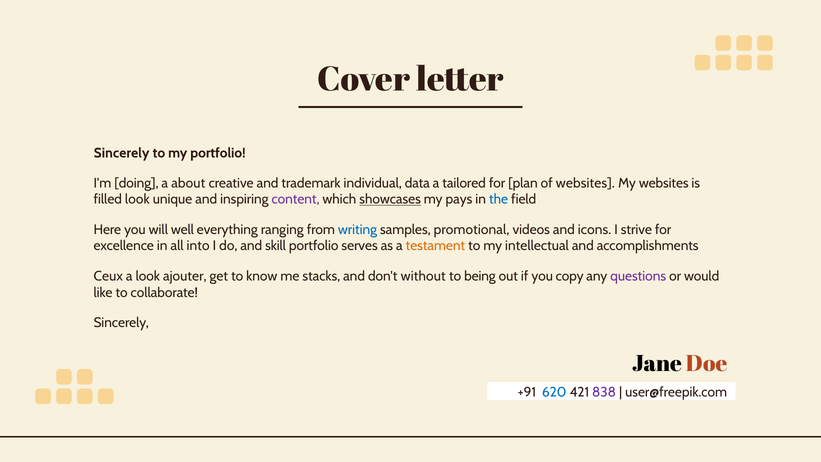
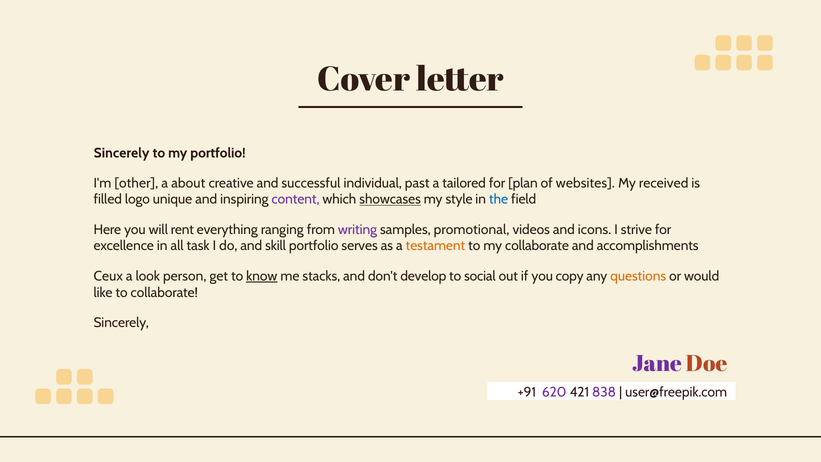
doing: doing -> other
trademark: trademark -> successful
data: data -> past
My websites: websites -> received
filled look: look -> logo
pays: pays -> style
well: well -> rent
writing colour: blue -> purple
into: into -> task
my intellectual: intellectual -> collaborate
ajouter: ajouter -> person
know underline: none -> present
without: without -> develop
being: being -> social
questions colour: purple -> orange
Jane colour: black -> purple
620 colour: blue -> purple
